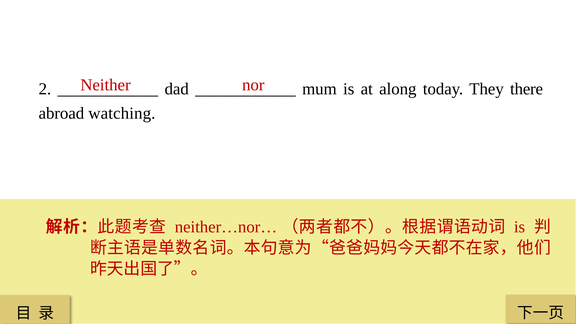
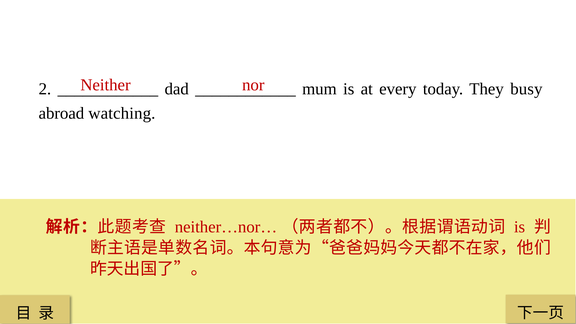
along: along -> every
there: there -> busy
